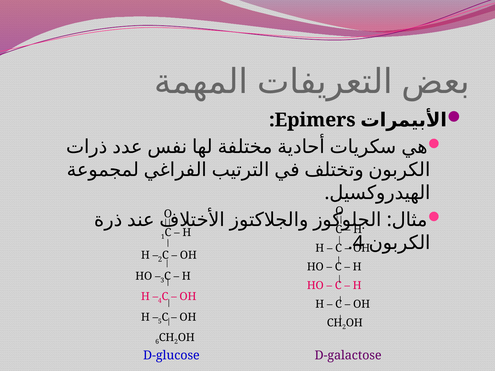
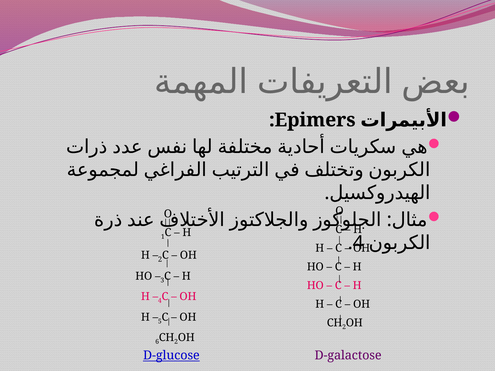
D-glucose underline: none -> present
